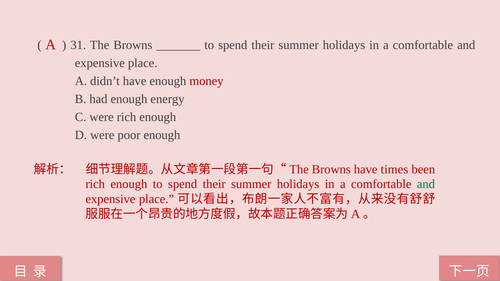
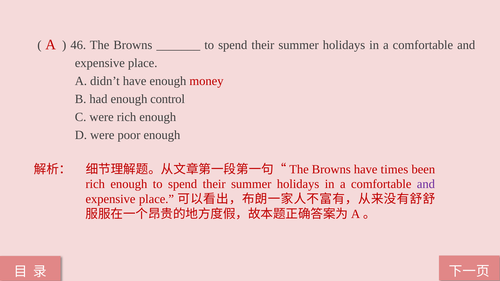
31: 31 -> 46
energy: energy -> control
and at (426, 184) colour: green -> purple
